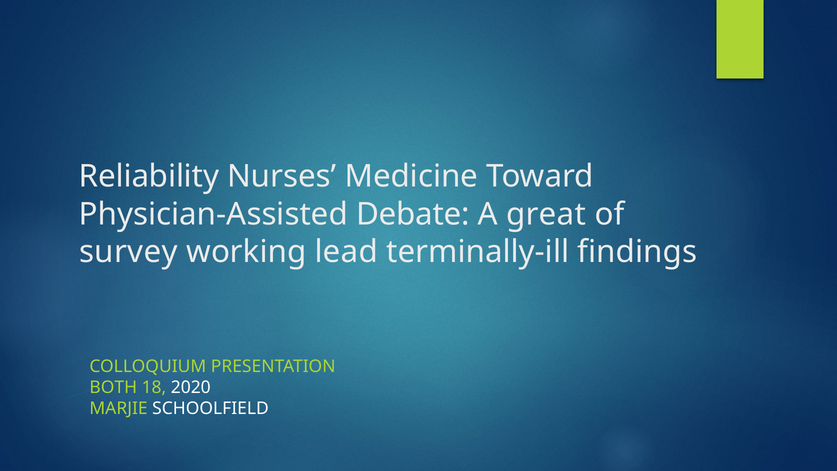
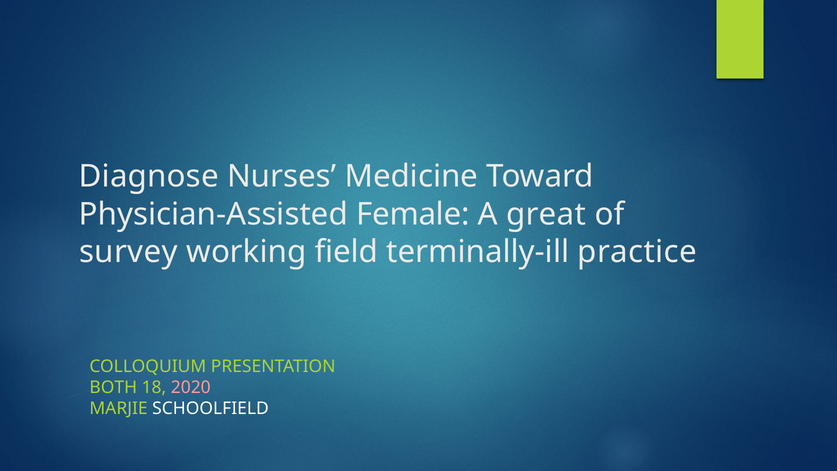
Reliability: Reliability -> Diagnose
Debate: Debate -> Female
lead: lead -> field
findings: findings -> practice
2020 colour: white -> pink
